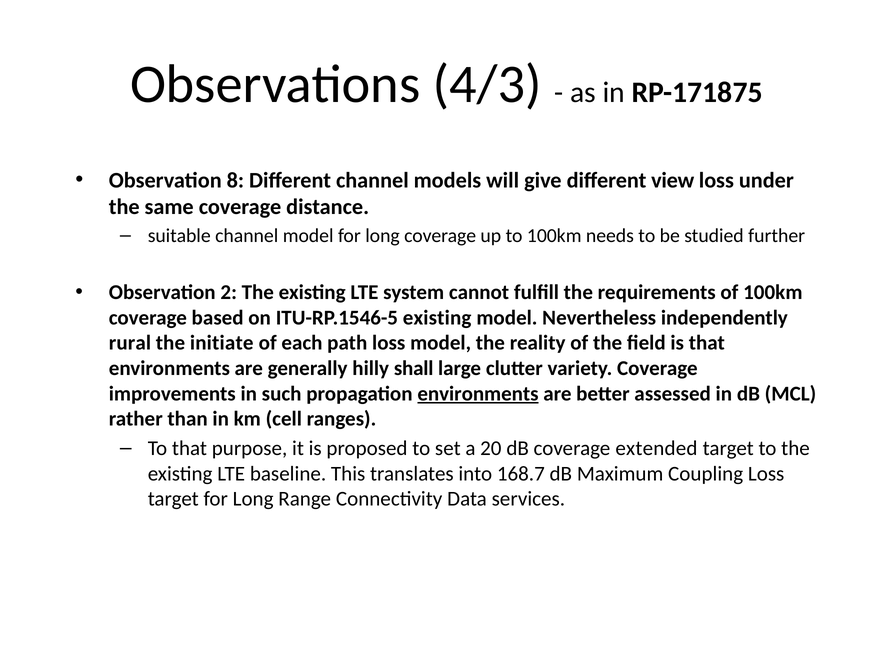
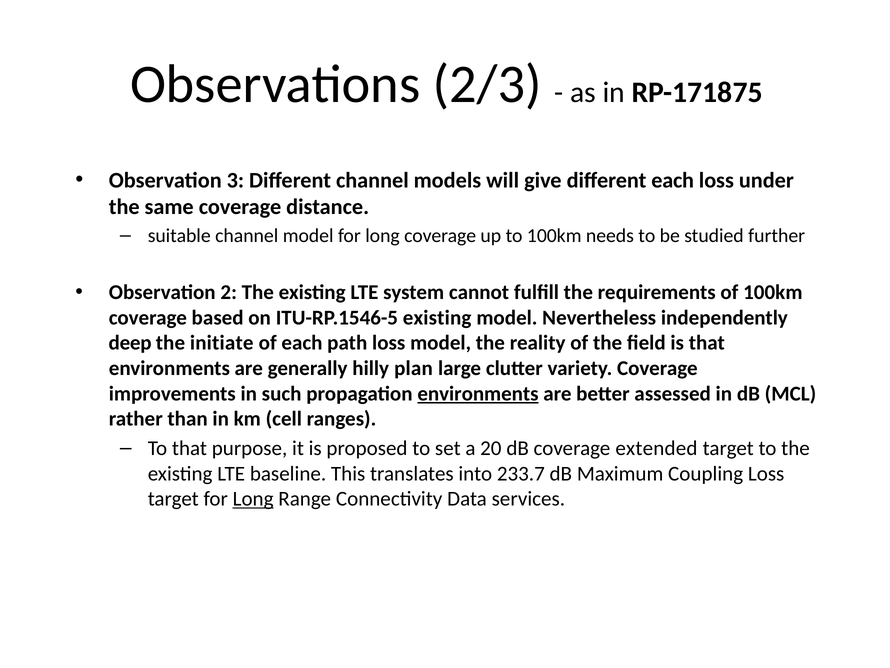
4/3: 4/3 -> 2/3
8: 8 -> 3
different view: view -> each
rural: rural -> deep
shall: shall -> plan
168.7: 168.7 -> 233.7
Long at (253, 499) underline: none -> present
